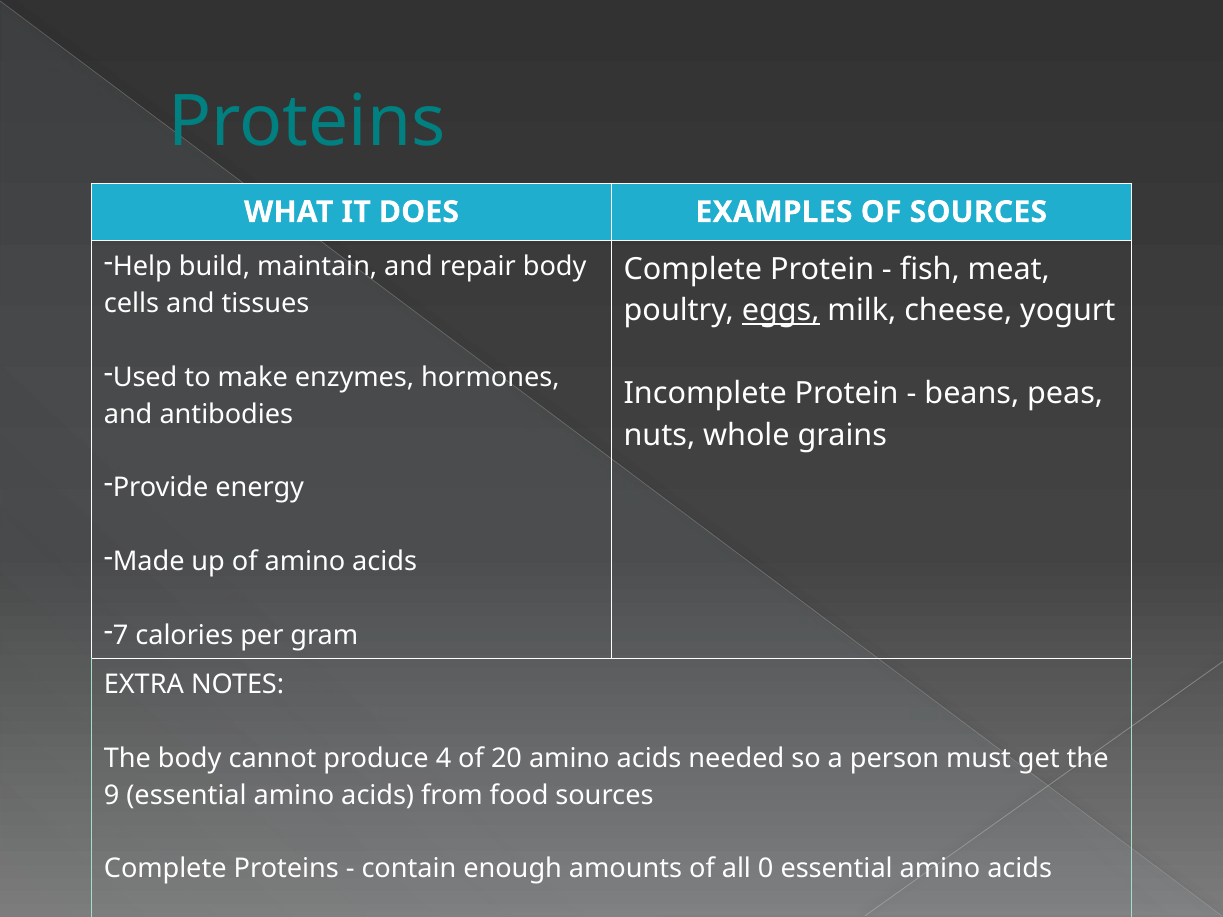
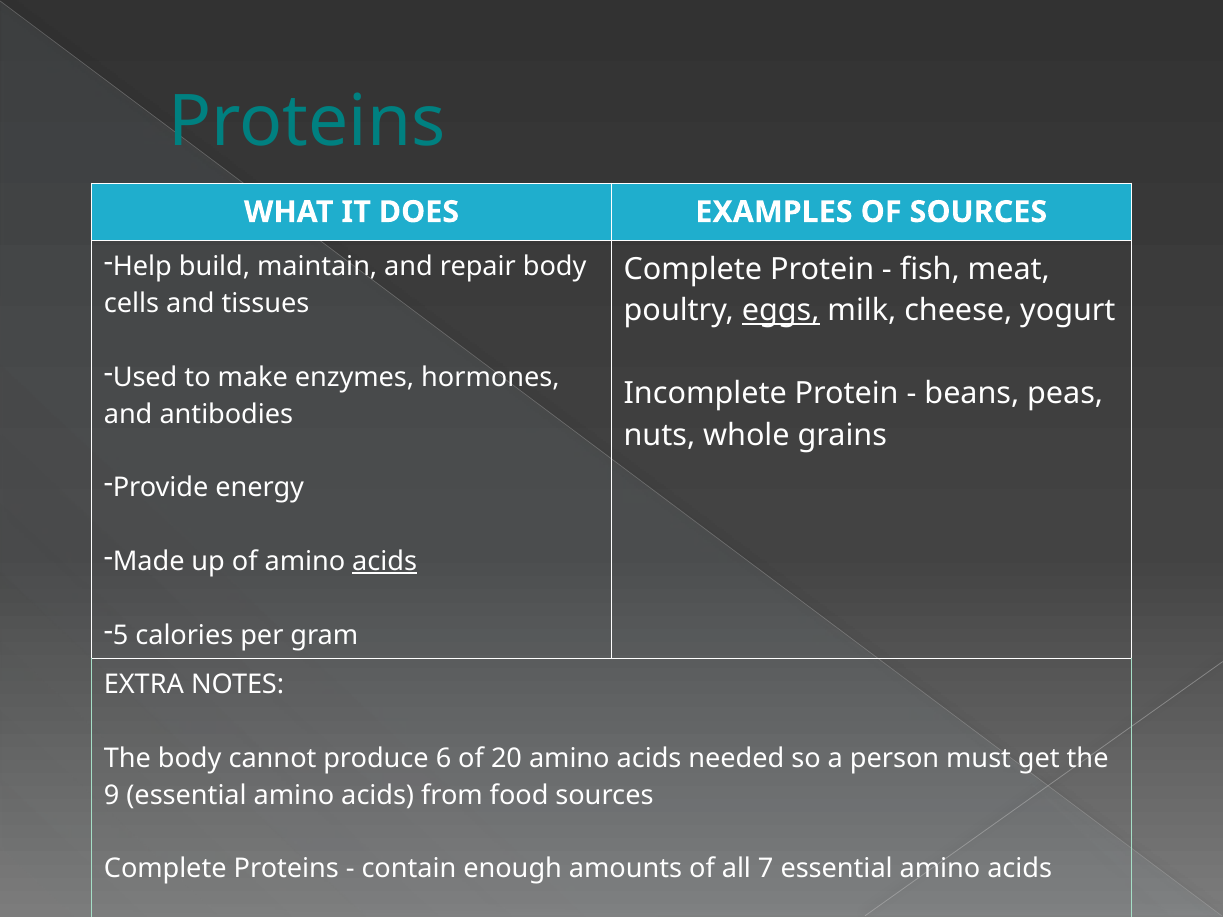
acids at (385, 562) underline: none -> present
7: 7 -> 5
4: 4 -> 6
0: 0 -> 7
